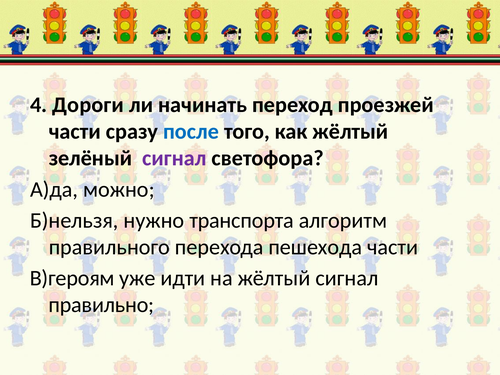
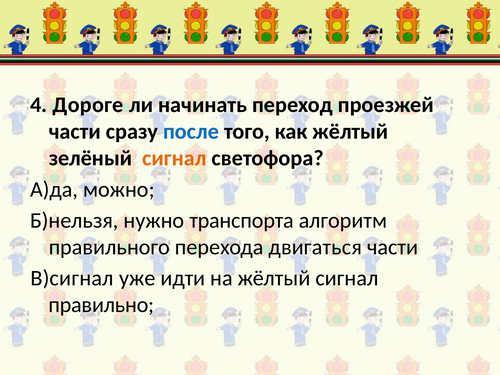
Дороги: Дороги -> Дороге
сигнал at (174, 158) colour: purple -> orange
пешехода: пешехода -> двигаться
В)героям: В)героям -> В)сигнал
